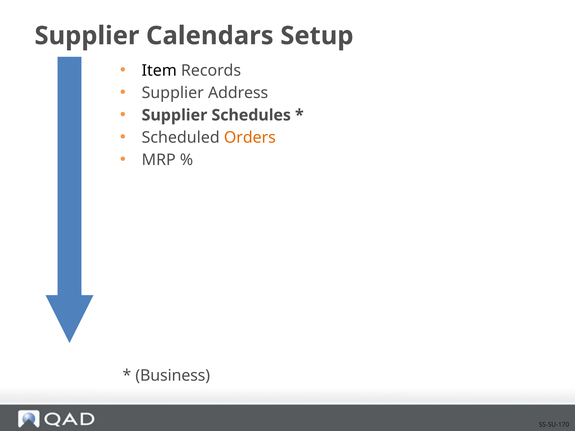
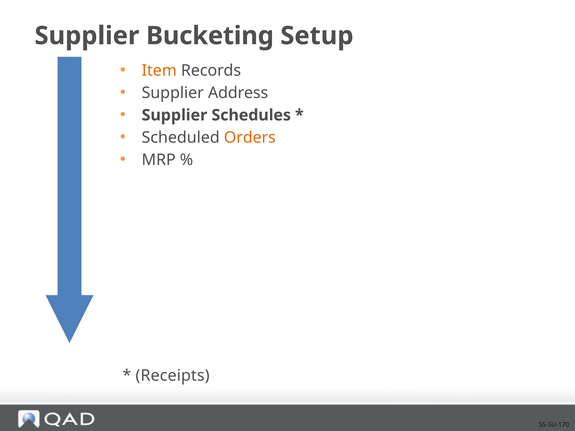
Calendars: Calendars -> Bucketing
Item colour: black -> orange
Business: Business -> Receipts
